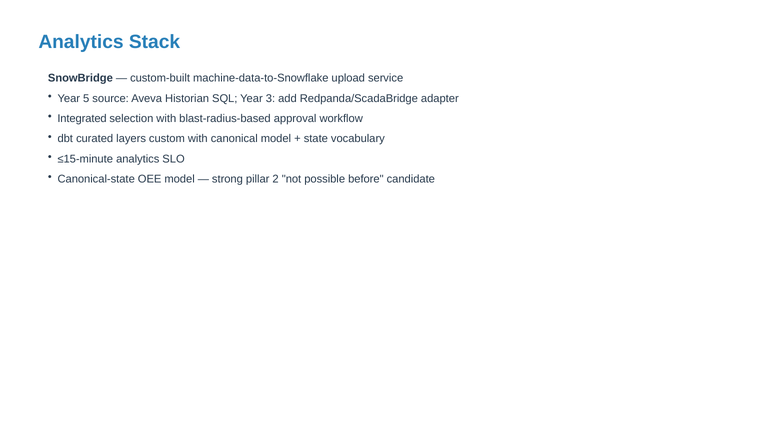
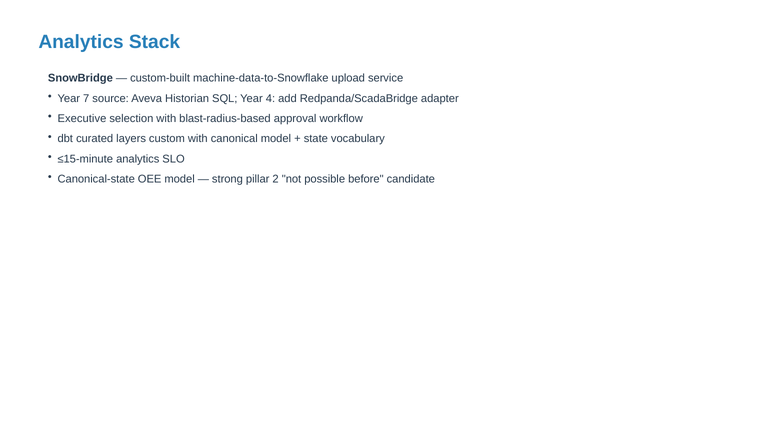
5: 5 -> 7
3: 3 -> 4
Integrated: Integrated -> Executive
